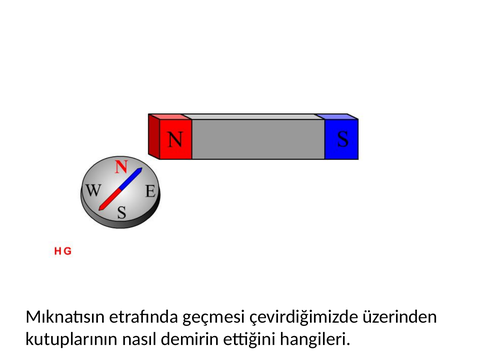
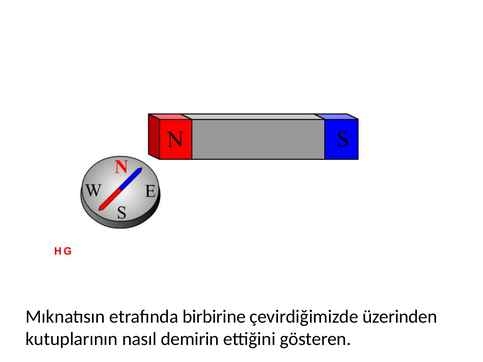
geçmesi: geçmesi -> birbirine
hangileri: hangileri -> gösteren
